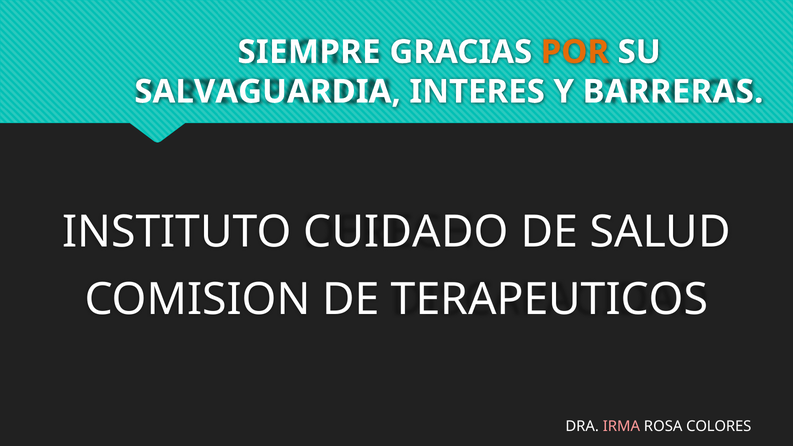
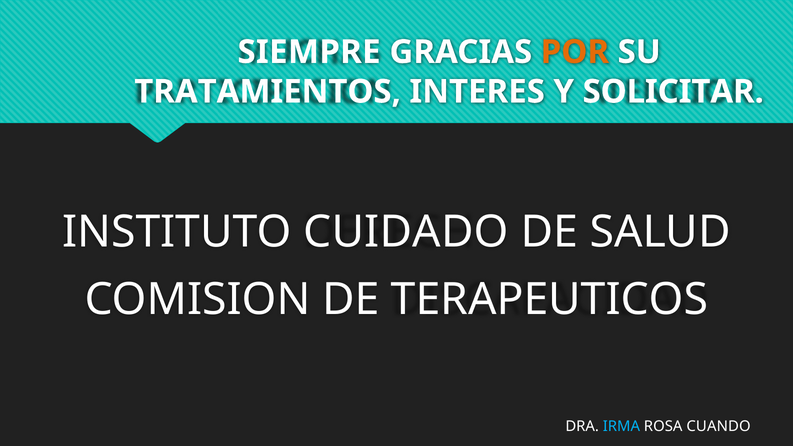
SALVAGUARDIA: SALVAGUARDIA -> TRATAMIENTOS
BARRERAS: BARRERAS -> SOLICITAR
IRMA colour: pink -> light blue
COLORES: COLORES -> CUANDO
